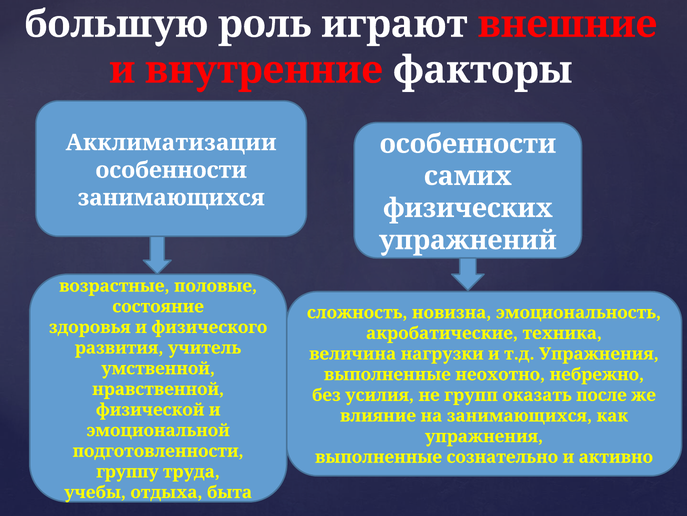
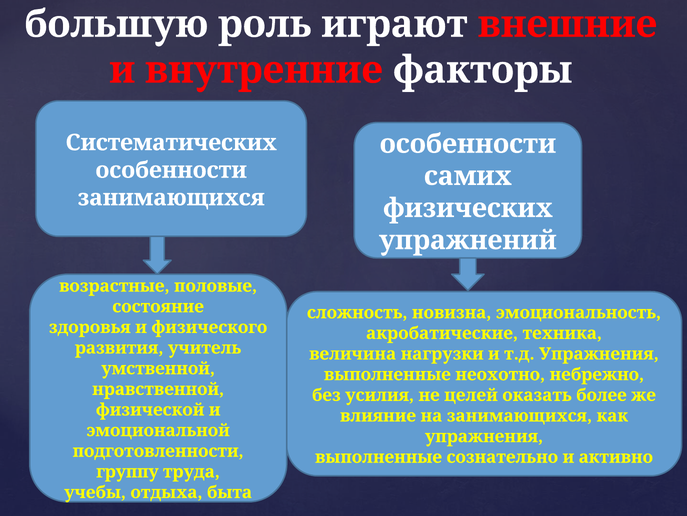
Акклиматизации: Акклиматизации -> Систематических
групп: групп -> целей
после: после -> более
